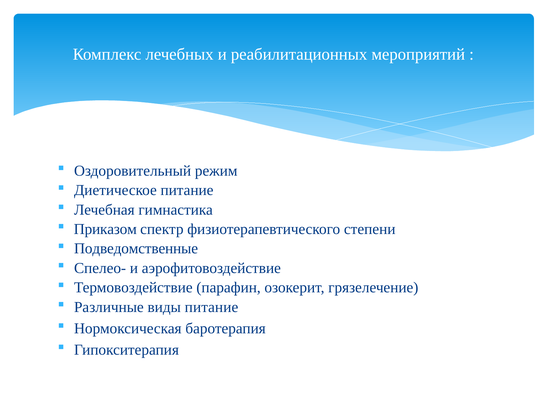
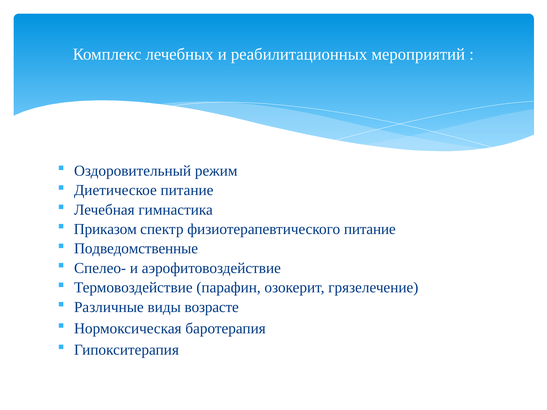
физиотерапевтического степени: степени -> питание
виды питание: питание -> возрасте
